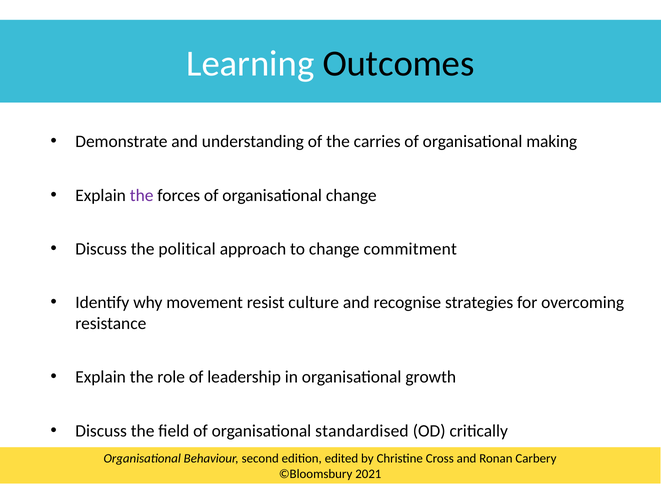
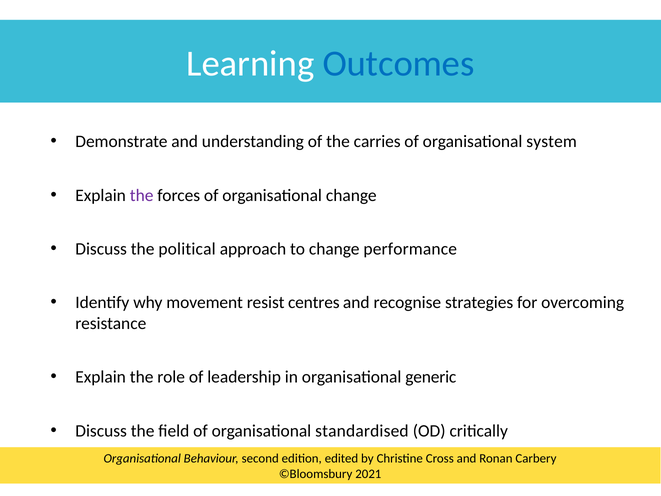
Outcomes colour: black -> blue
making: making -> system
commitment: commitment -> performance
culture: culture -> centres
growth: growth -> generic
